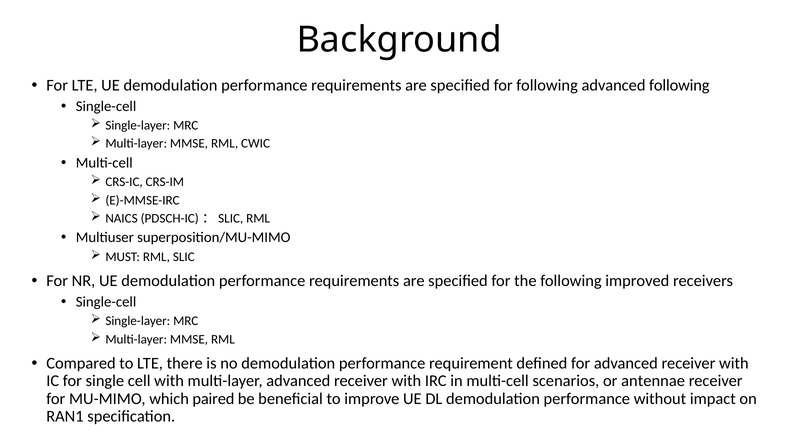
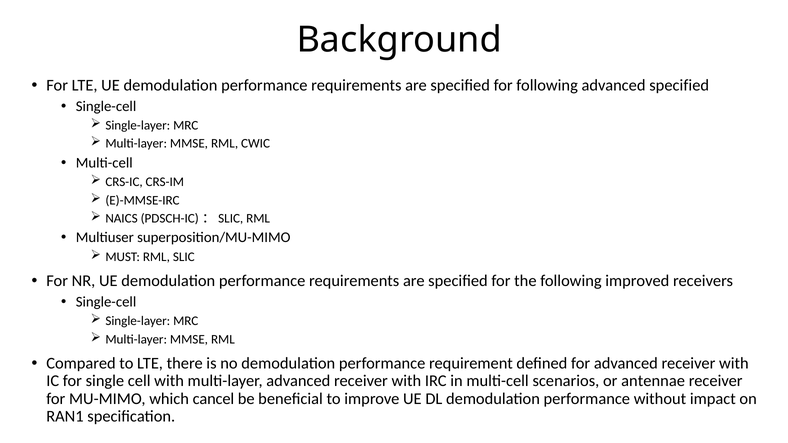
advanced following: following -> specified
paired: paired -> cancel
